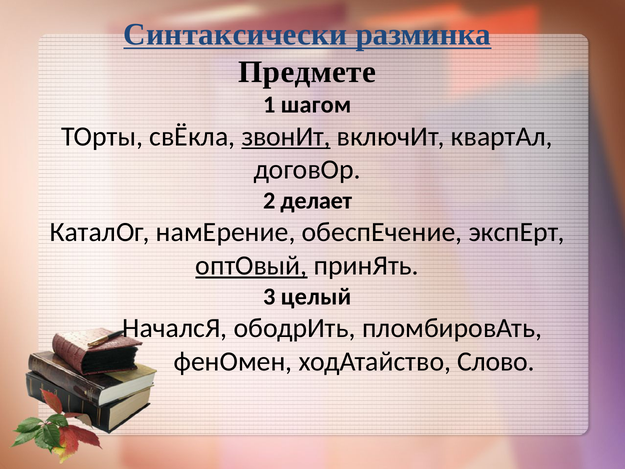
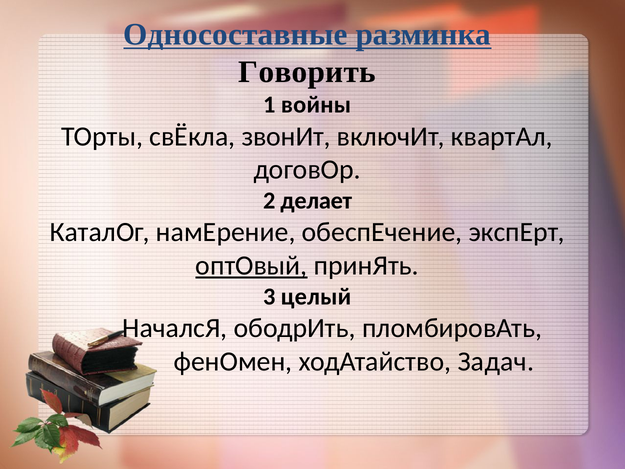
Синтаксически: Синтаксически -> Односоставные
Предмете: Предмете -> Говорить
шагом: шагом -> войны
звонИт underline: present -> none
Слово: Слово -> Задач
